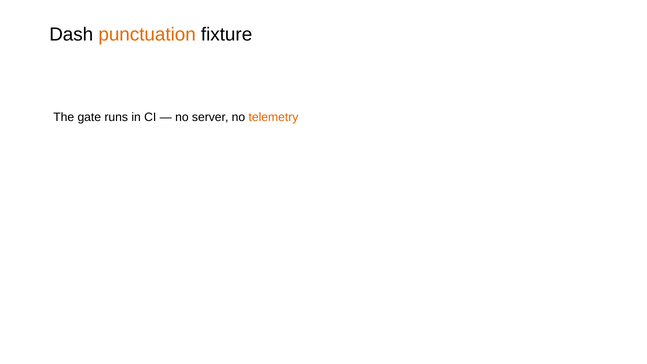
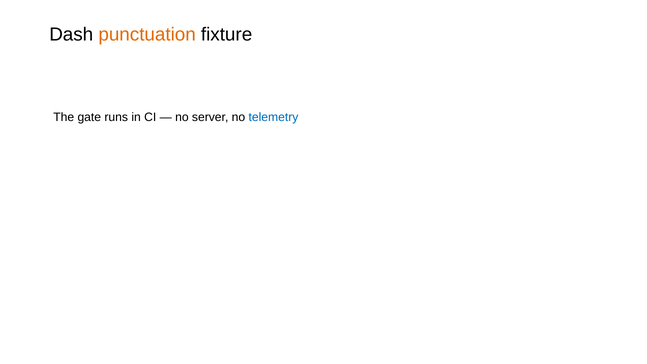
telemetry colour: orange -> blue
